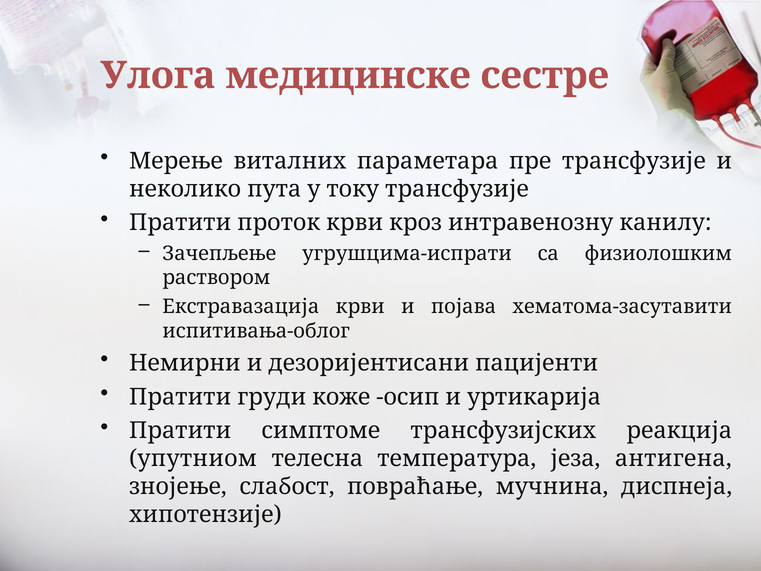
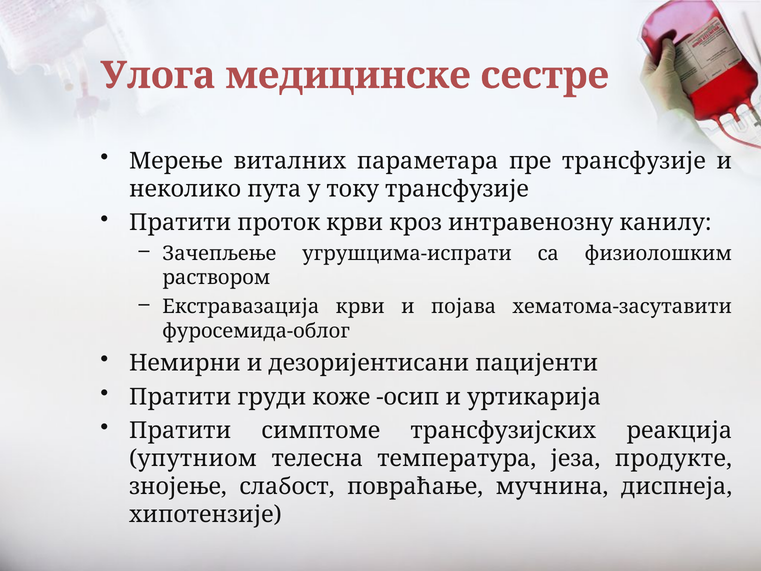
испитивања-облог: испитивања-облог -> фуросемидa-облог
антигена: антигена -> продукте
